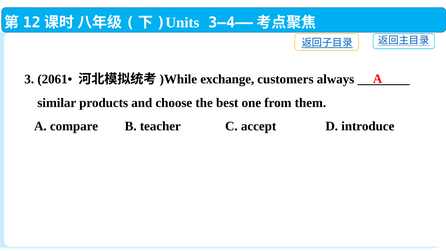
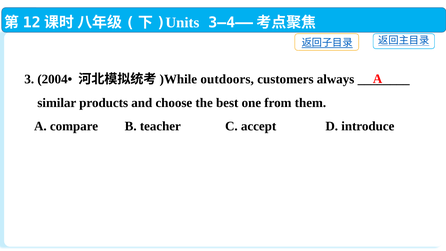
2061•: 2061• -> 2004•
exchange: exchange -> outdoors
